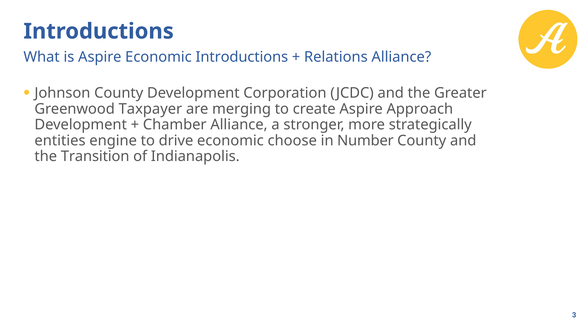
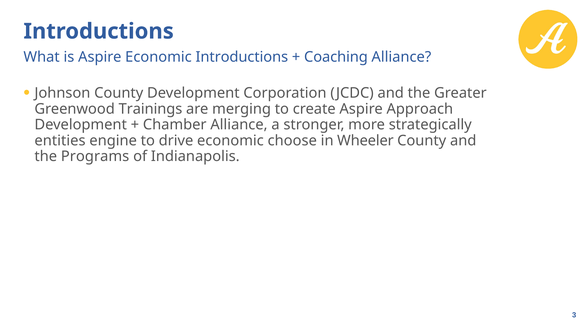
Relations: Relations -> Coaching
Taxpayer: Taxpayer -> Trainings
Number: Number -> Wheeler
Transition: Transition -> Programs
